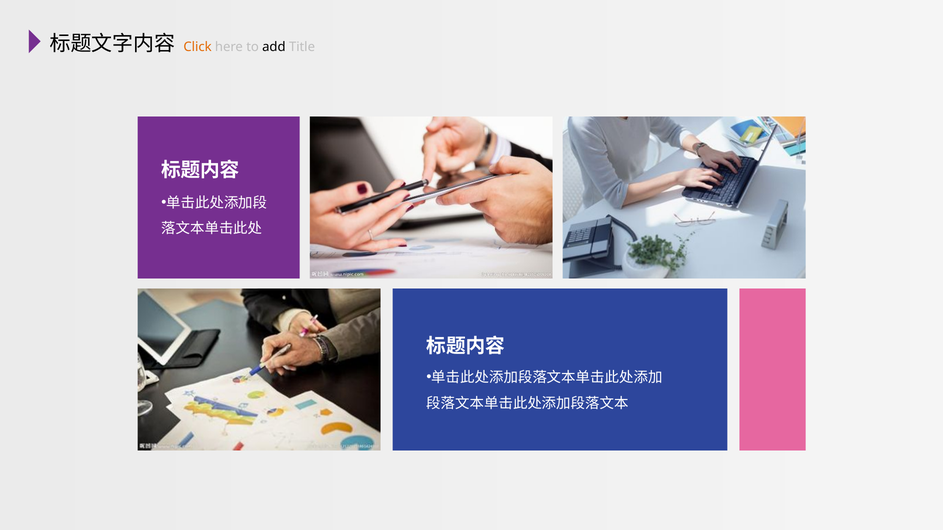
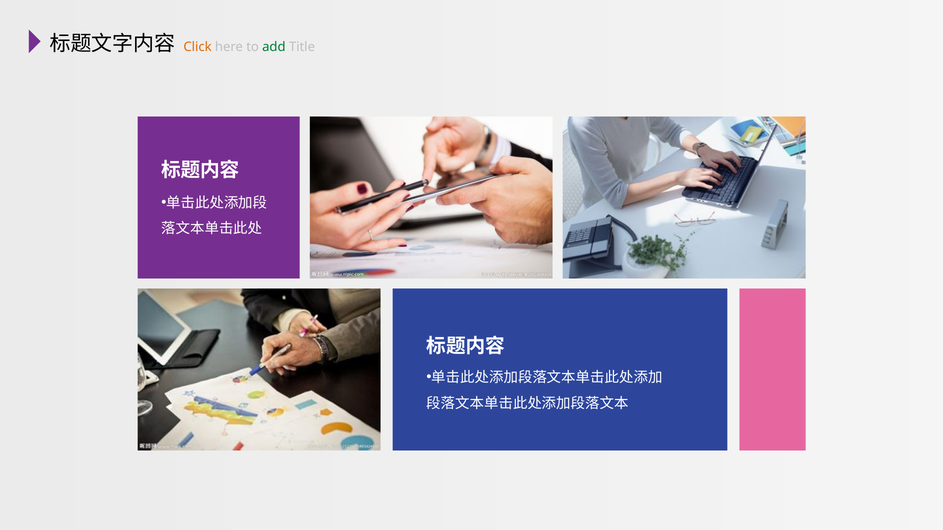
add colour: black -> green
